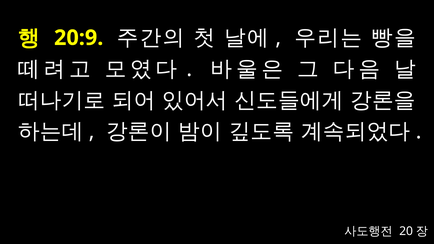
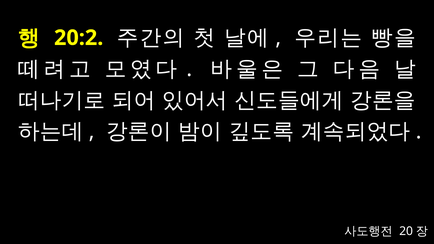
20:9: 20:9 -> 20:2
